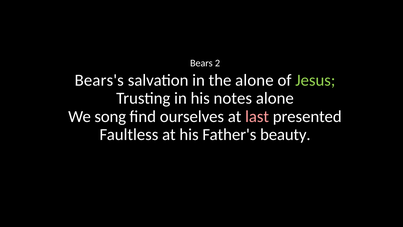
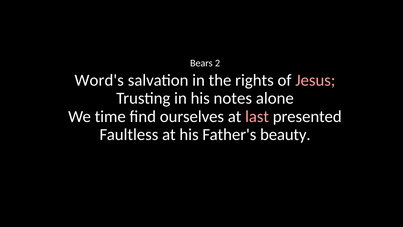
Bears's: Bears's -> Word's
the alone: alone -> rights
Jesus colour: light green -> pink
song: song -> time
